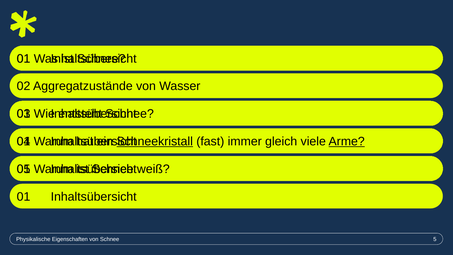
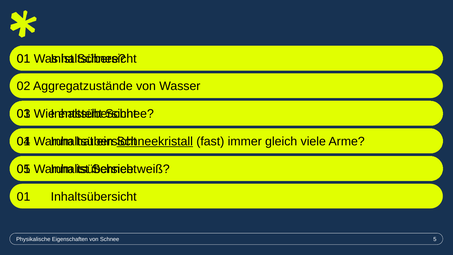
Arme underline: present -> none
